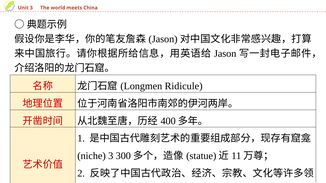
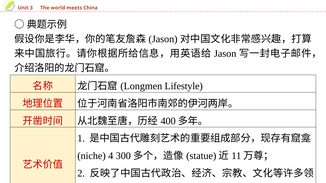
Ridicule: Ridicule -> Lifestyle
3 at (111, 156): 3 -> 4
